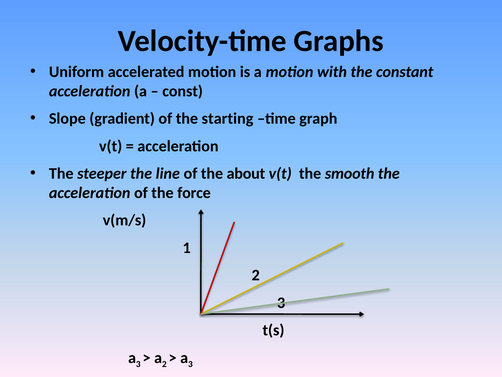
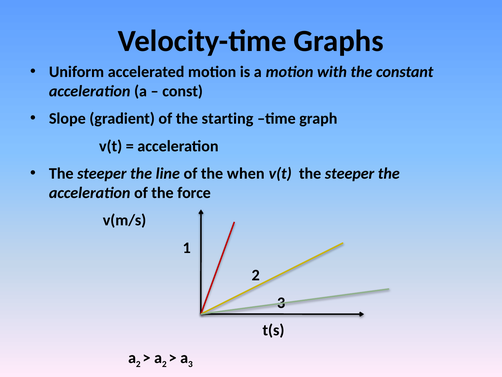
about: about -> when
v(t the smooth: smooth -> steeper
3 at (138, 364): 3 -> 2
